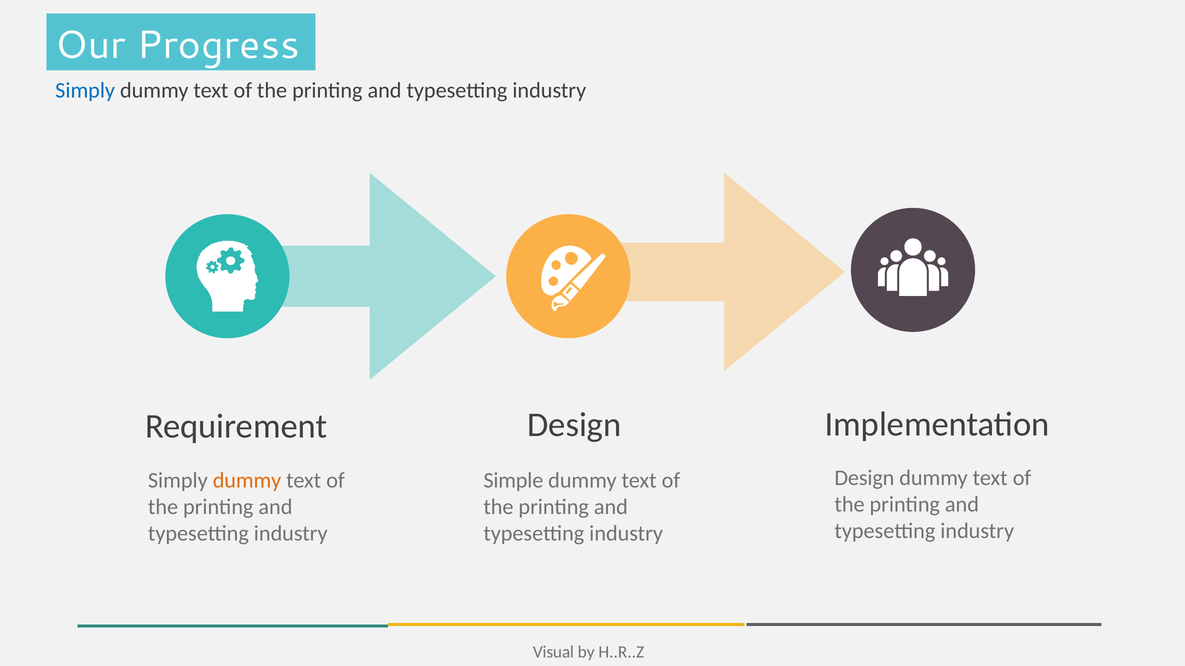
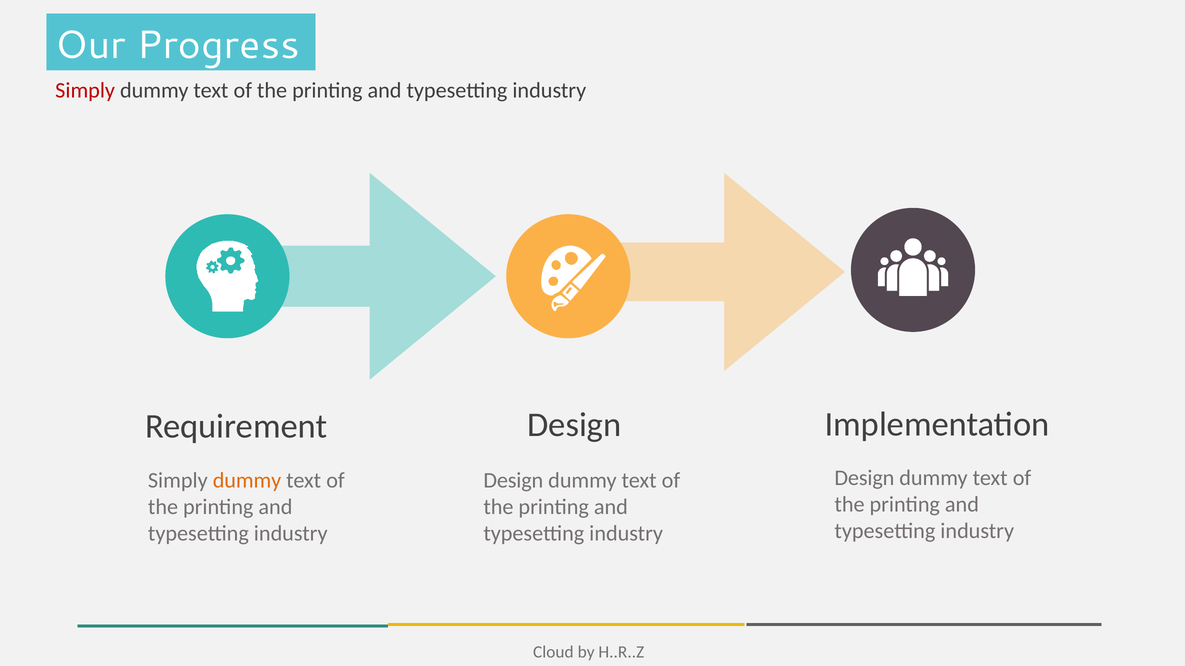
Simply at (85, 90) colour: blue -> red
Simple at (513, 481): Simple -> Design
Visual: Visual -> Cloud
